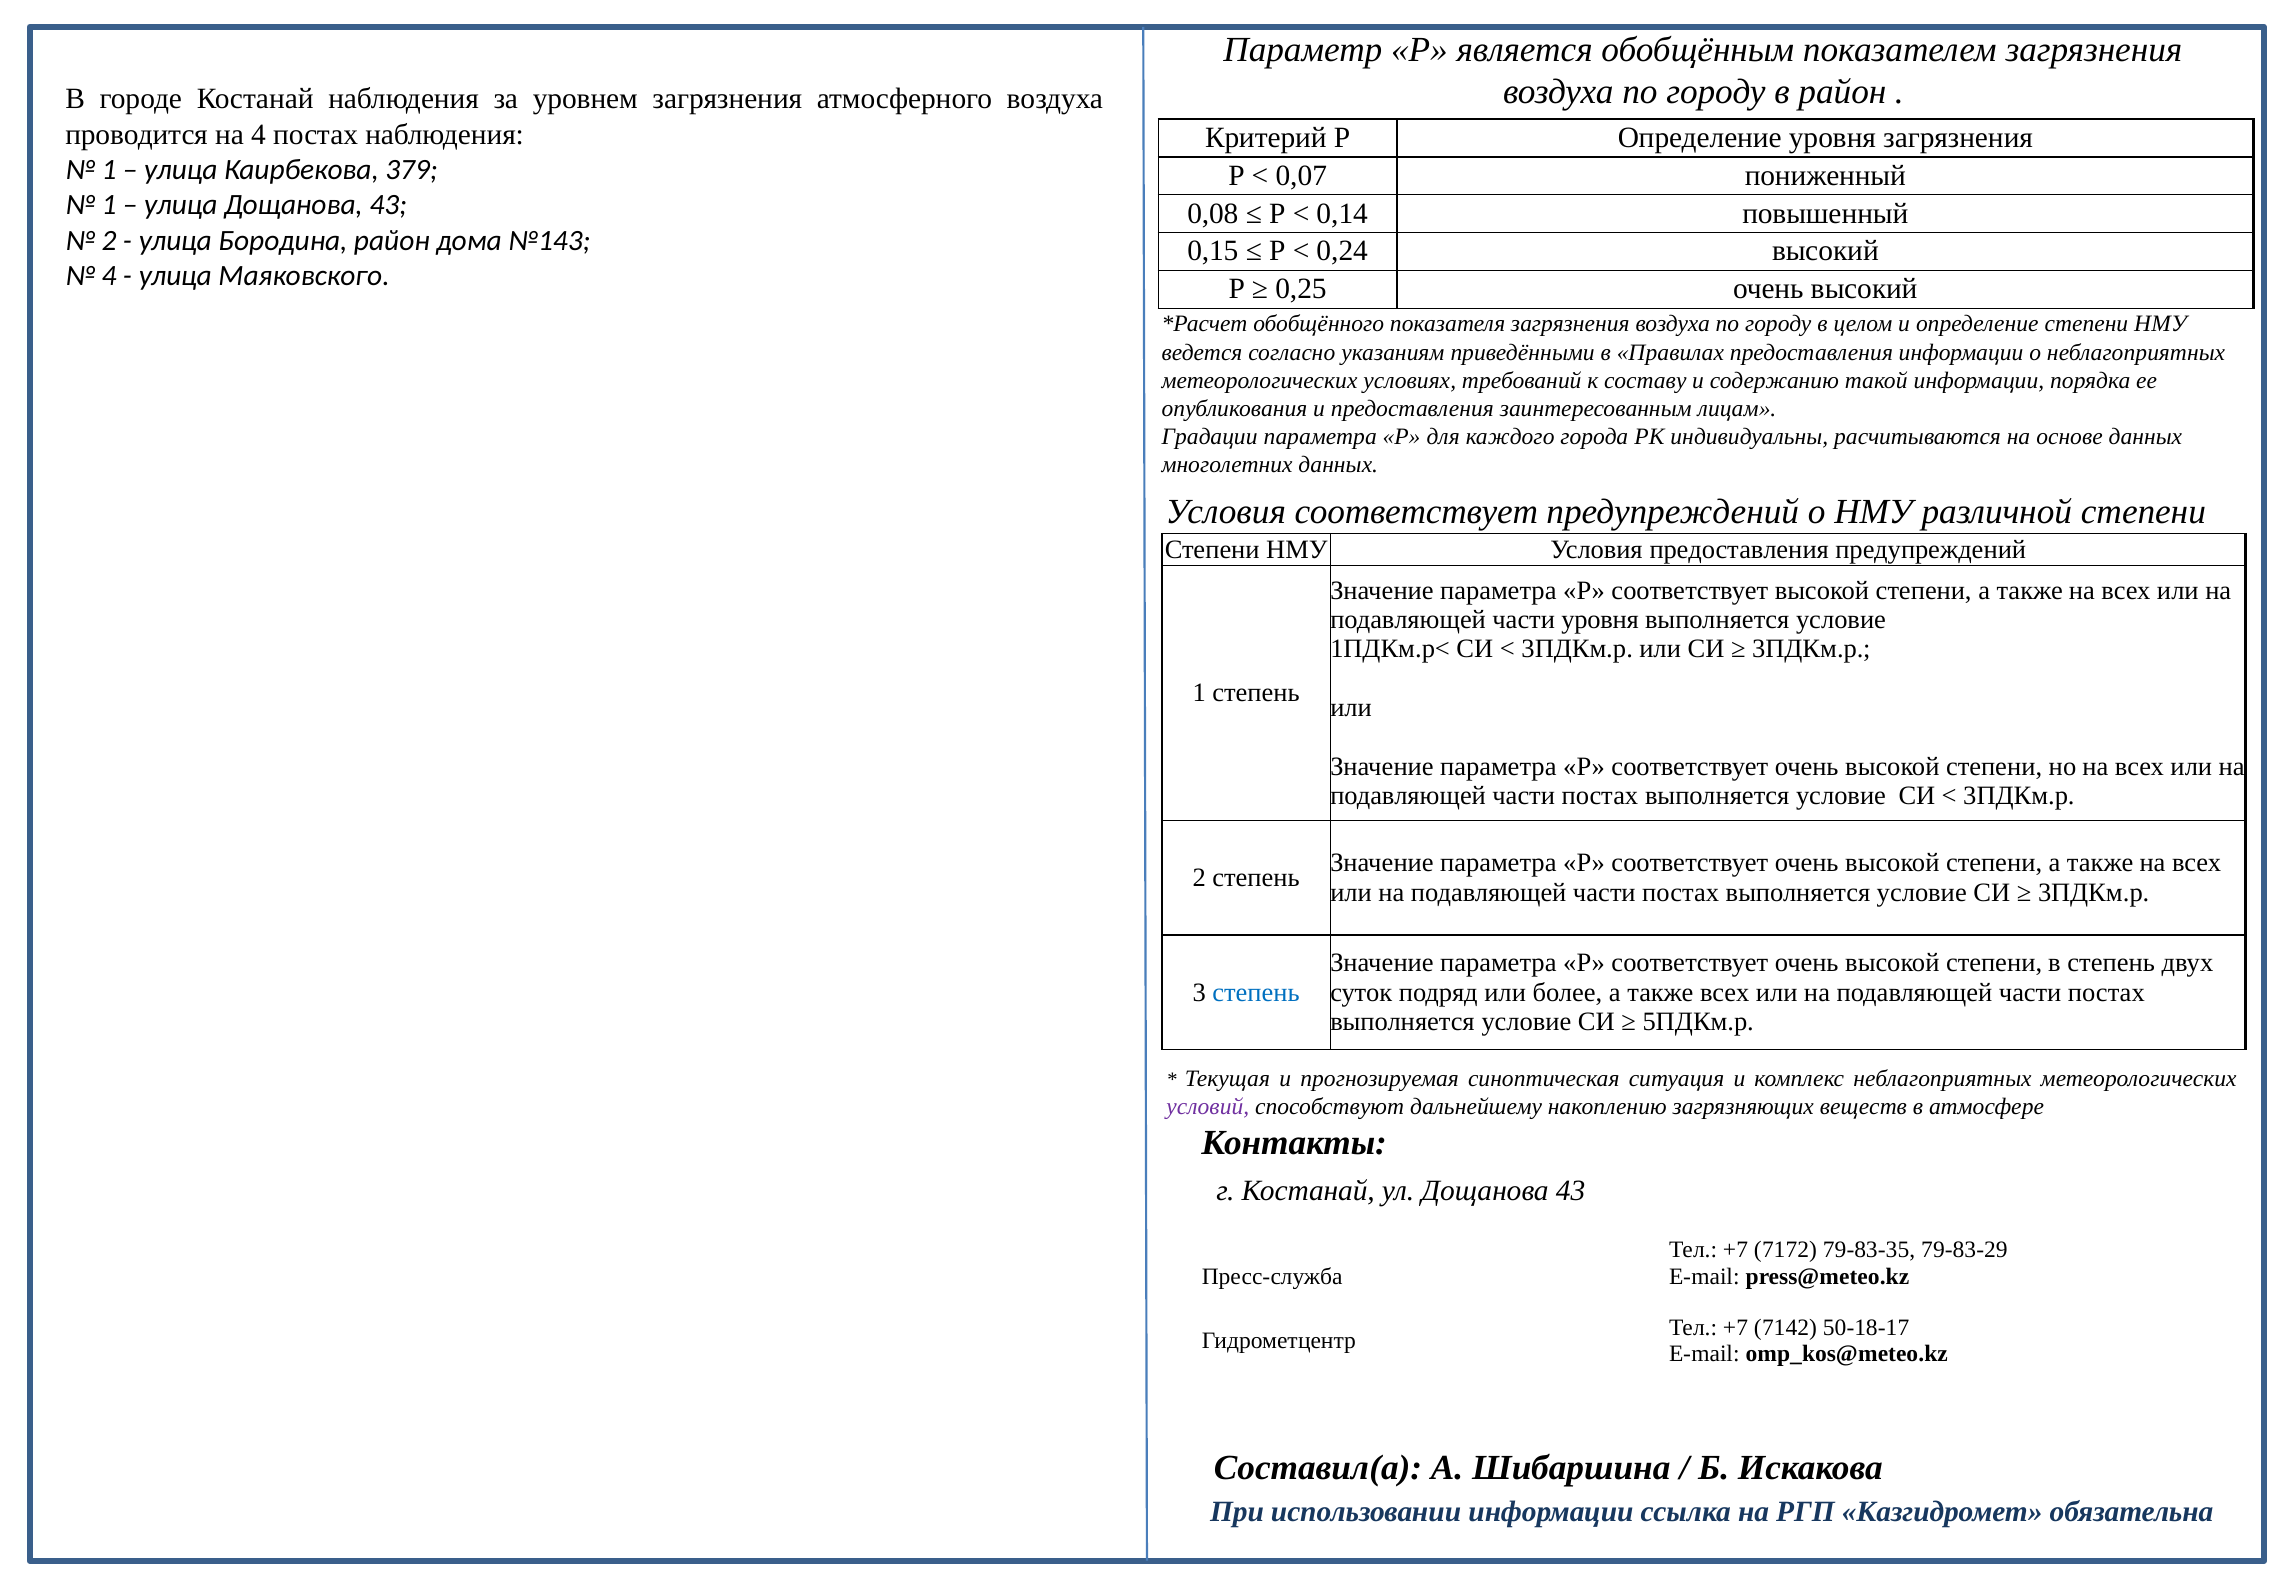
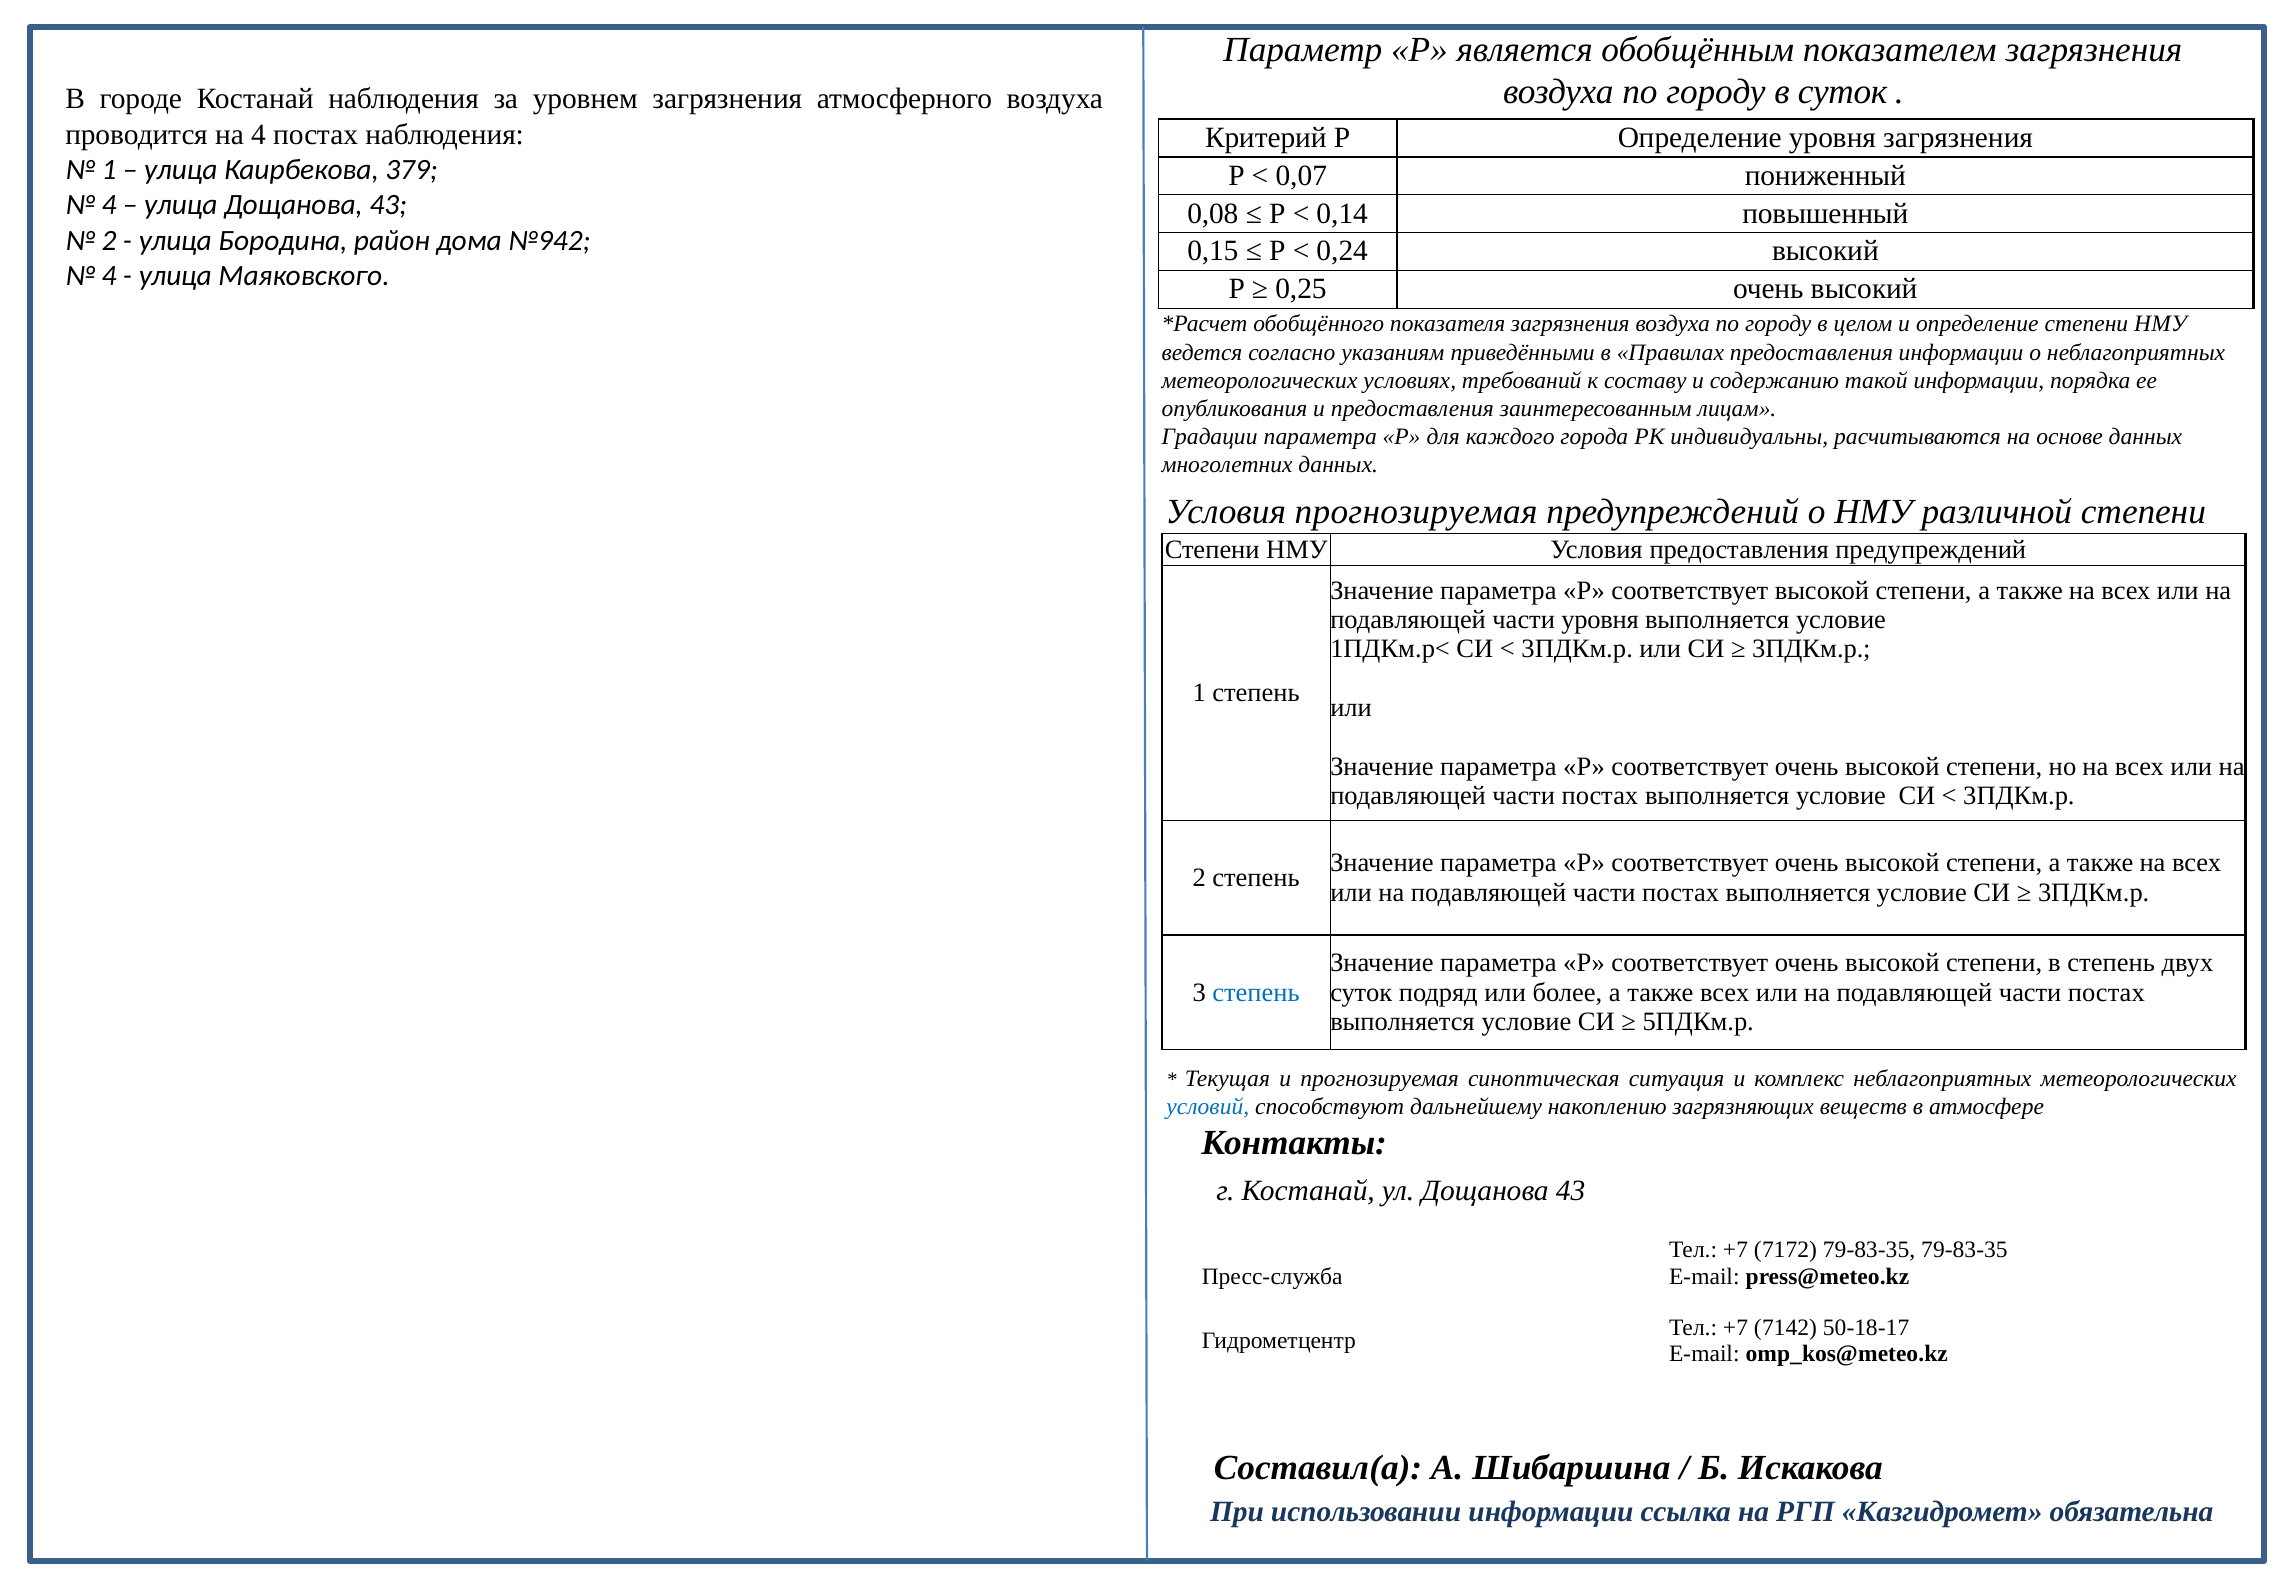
в район: район -> суток
1 at (109, 205): 1 -> 4
№143: №143 -> №942
Условия соответствует: соответствует -> прогнозируемая
условий colour: purple -> blue
79-83-35 79-83-29: 79-83-29 -> 79-83-35
